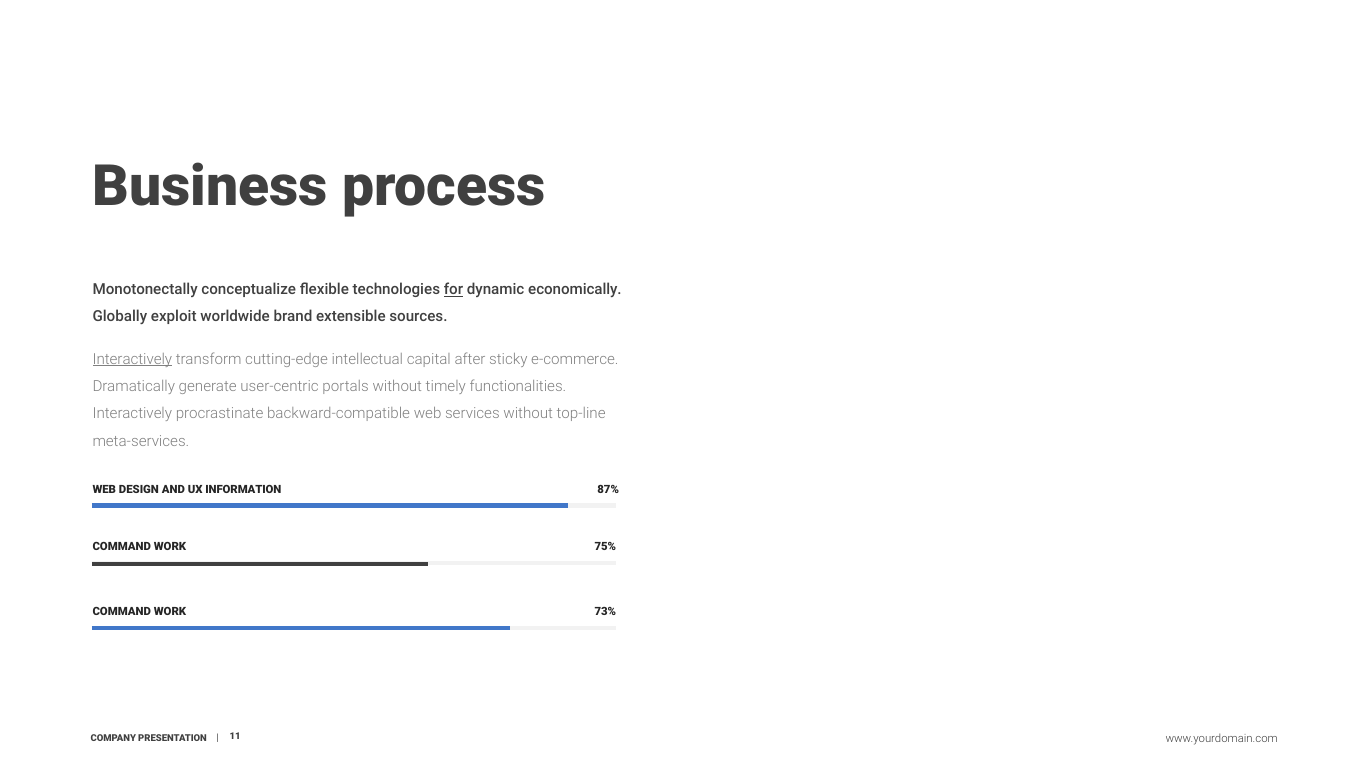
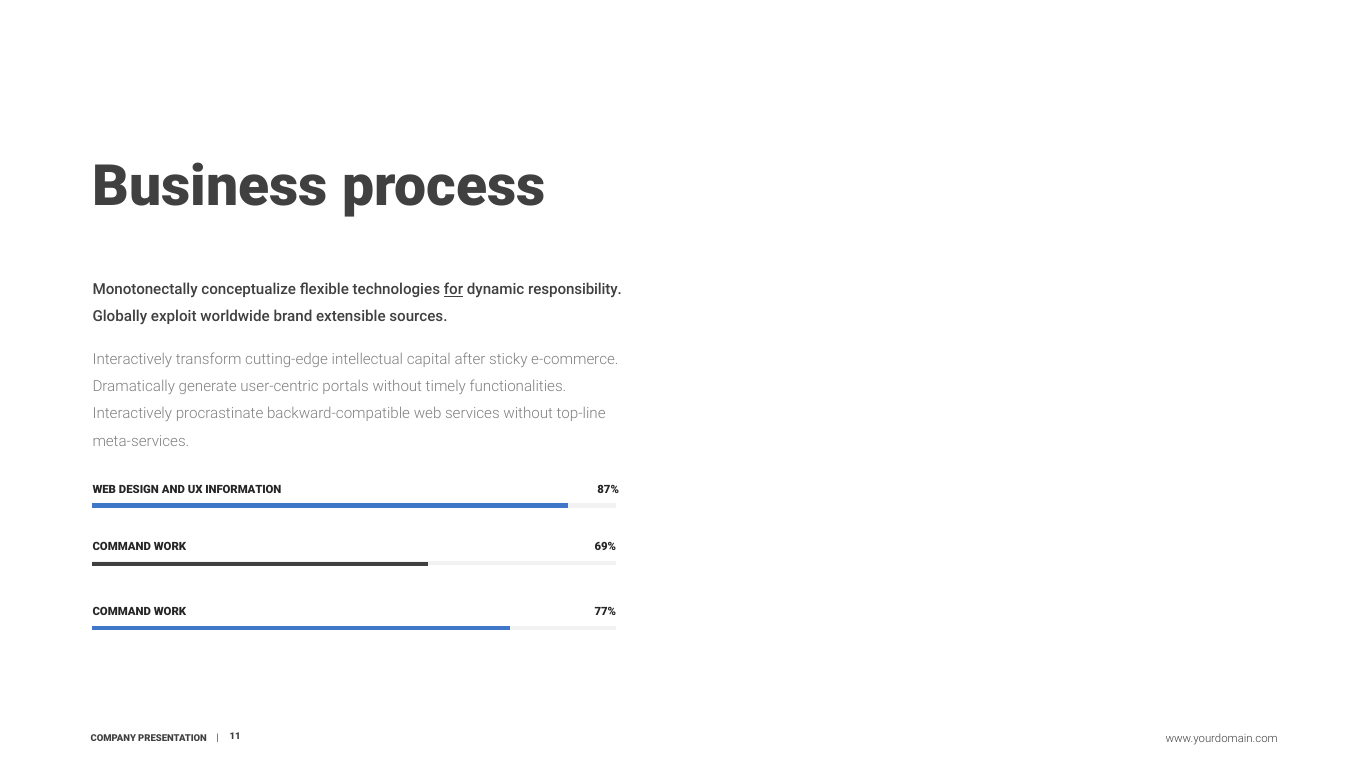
economically: economically -> responsibility
Interactively at (132, 359) underline: present -> none
75%: 75% -> 69%
73%: 73% -> 77%
